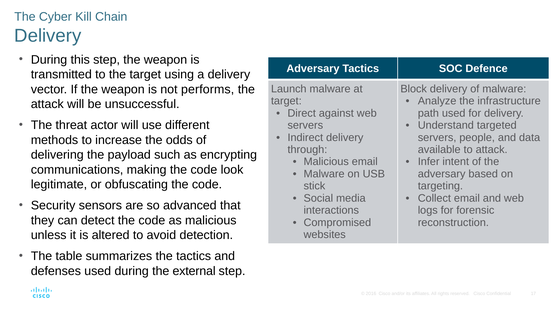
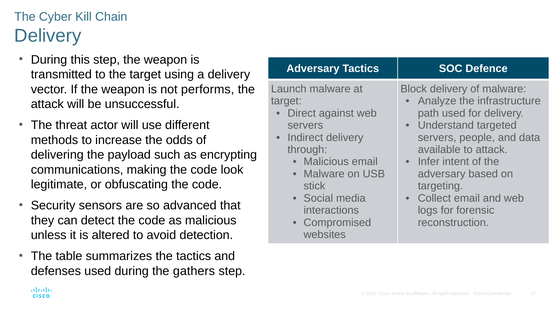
external: external -> gathers
